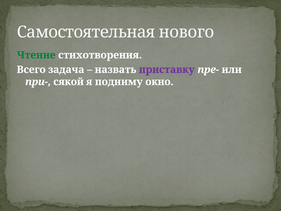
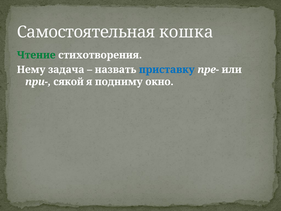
нового: нового -> кошка
Всего: Всего -> Нему
приставку colour: purple -> blue
